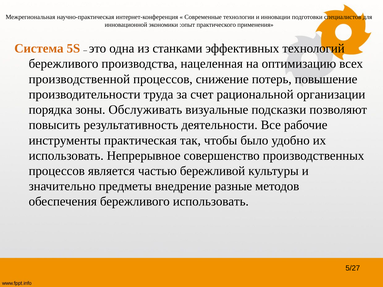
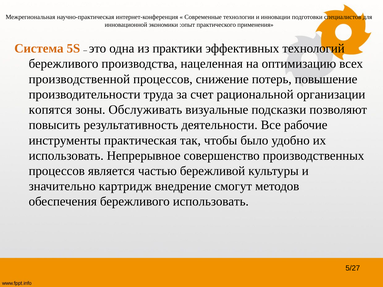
станками: станками -> практики
порядка: порядка -> копятся
предметы: предметы -> картридж
разные: разные -> смогут
